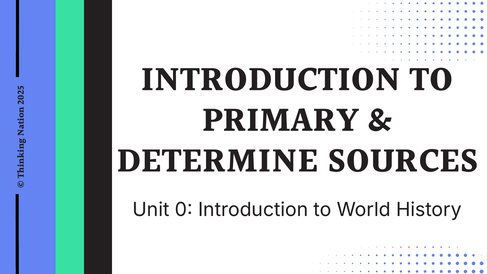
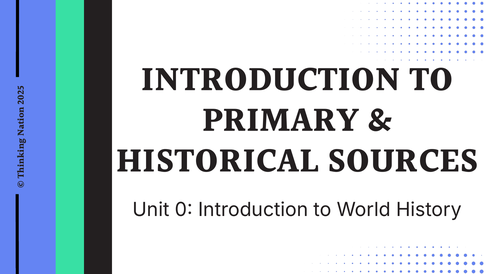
DETERMINE: DETERMINE -> HISTORICAL
